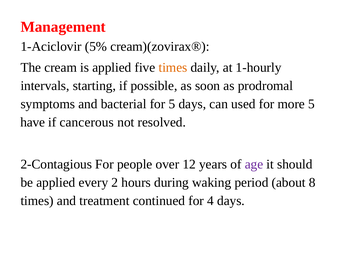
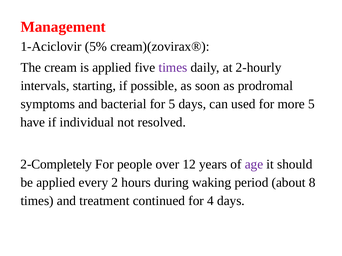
times at (173, 68) colour: orange -> purple
1-hourly: 1-hourly -> 2-hourly
cancerous: cancerous -> individual
2-Contagious: 2-Contagious -> 2-Completely
